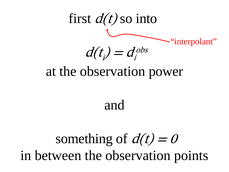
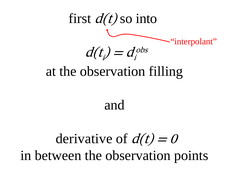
power: power -> filling
something: something -> derivative
